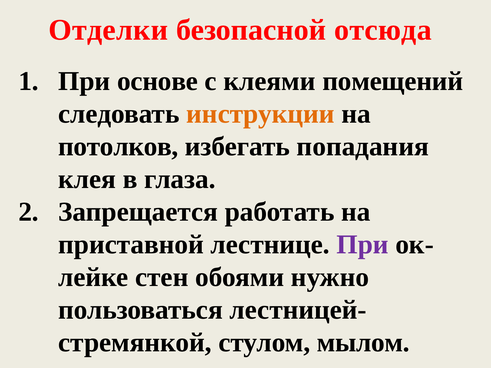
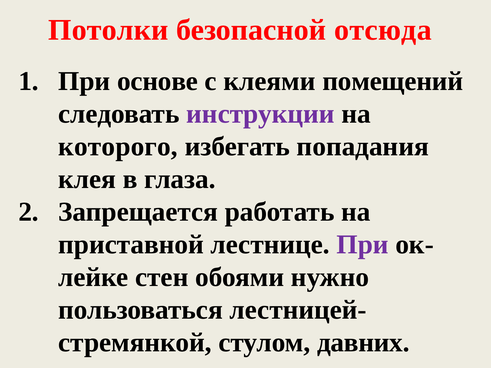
Отделки: Отделки -> Потолки
инструкции colour: orange -> purple
потолков: потолков -> которого
мылом: мылом -> давних
